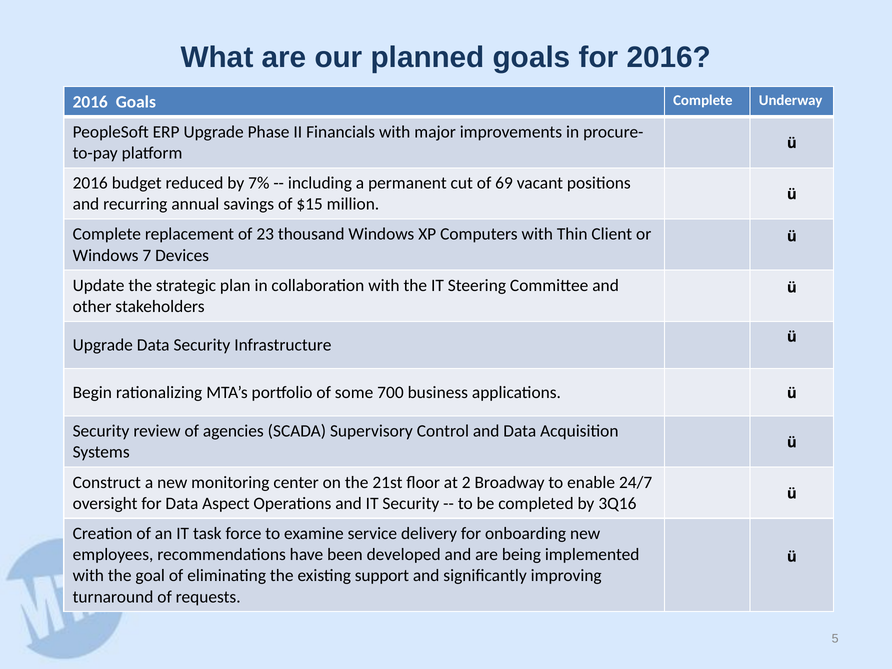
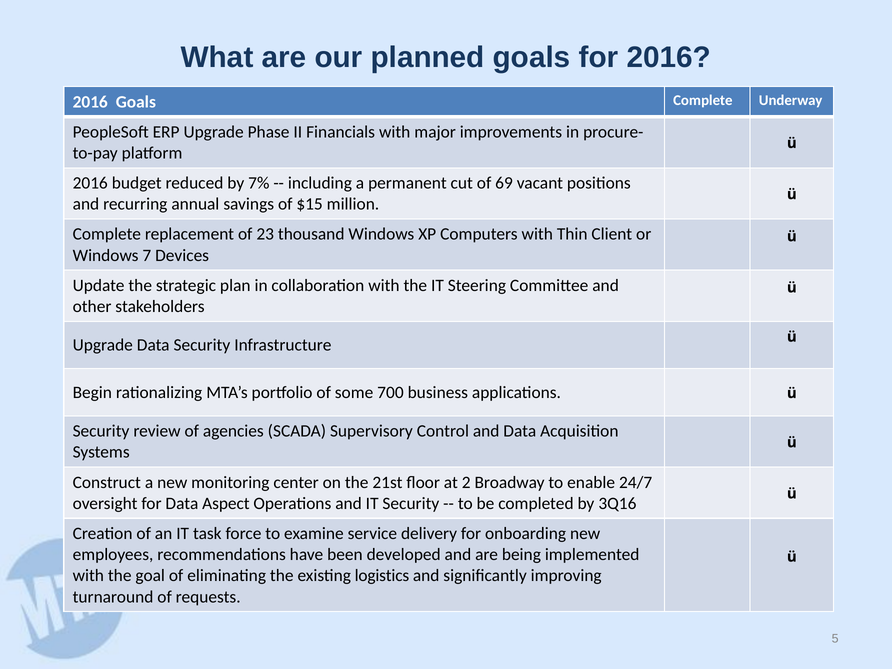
support: support -> logistics
